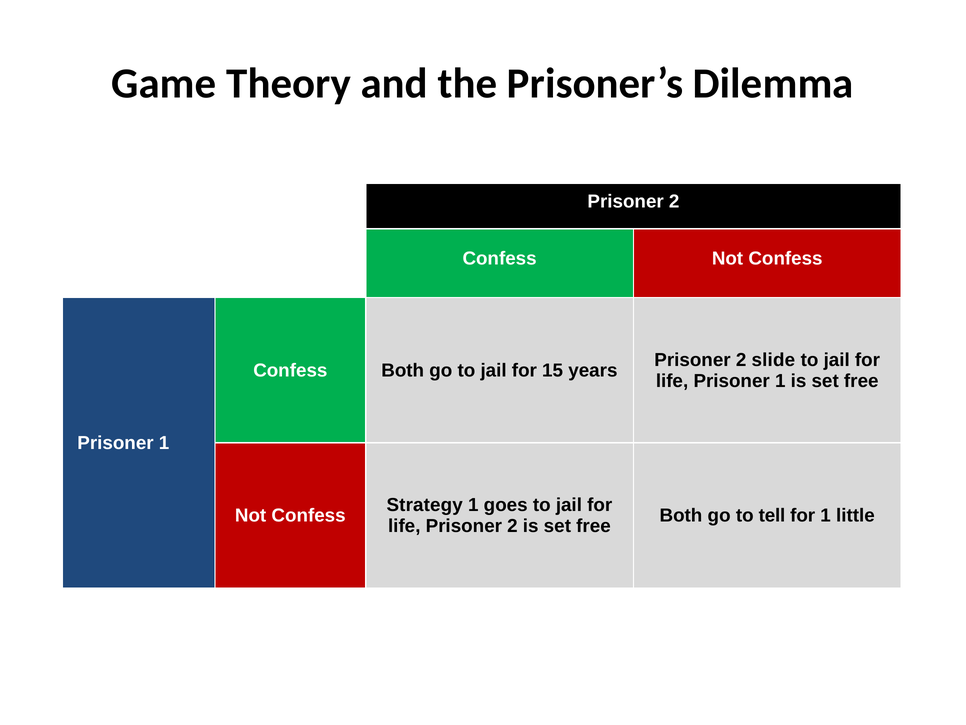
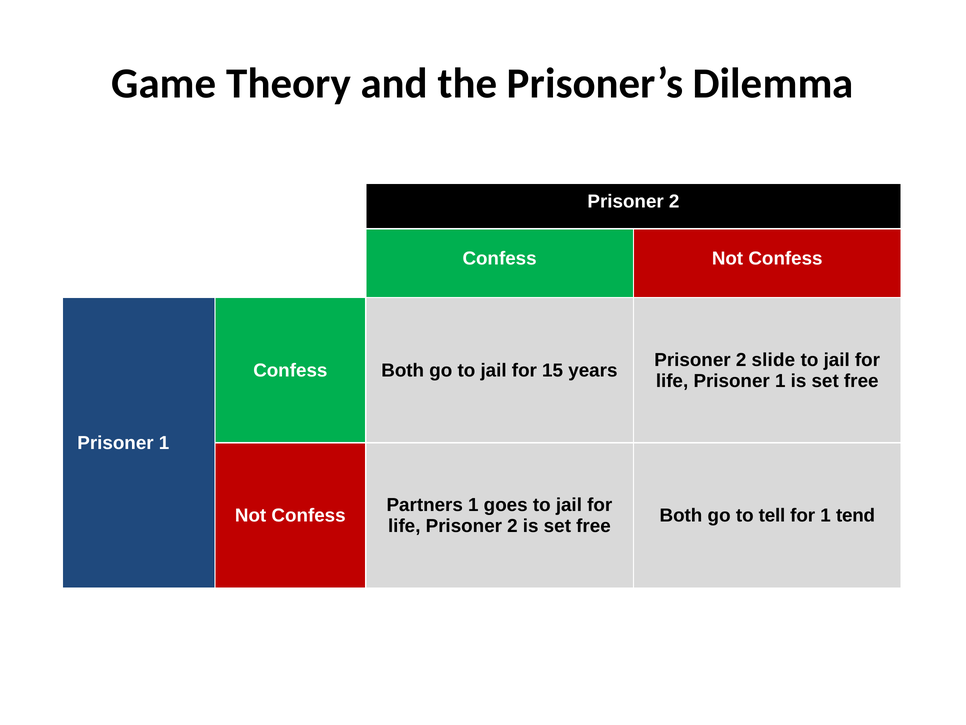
Strategy: Strategy -> Partners
little: little -> tend
